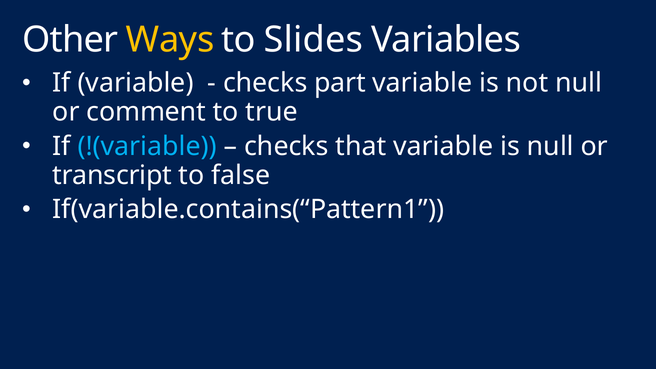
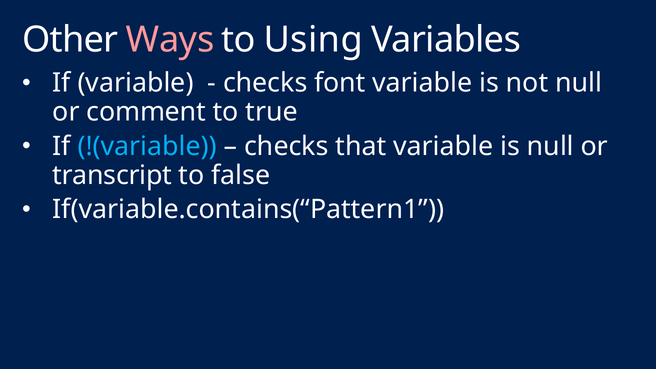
Ways colour: yellow -> pink
Slides: Slides -> Using
part: part -> font
